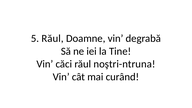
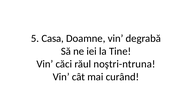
5 Răul: Răul -> Casa
